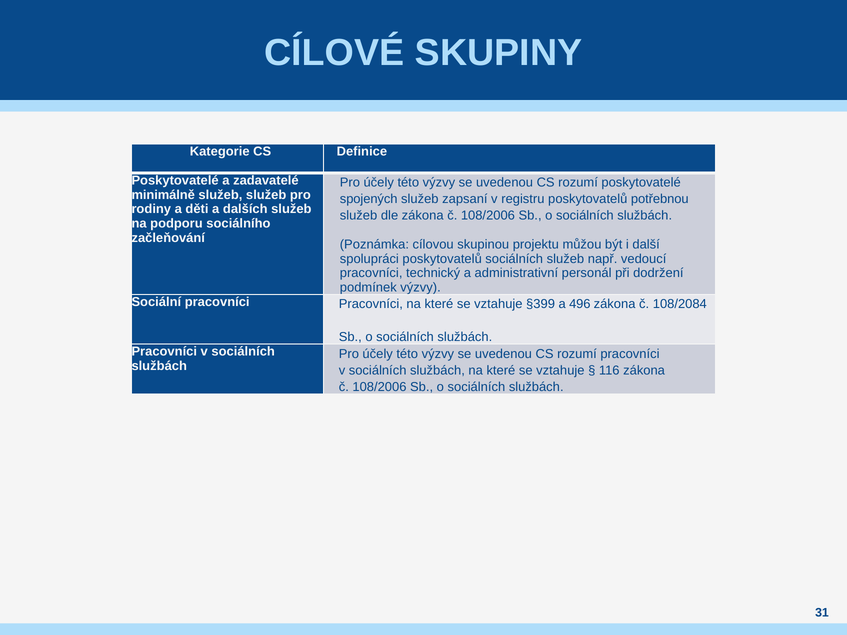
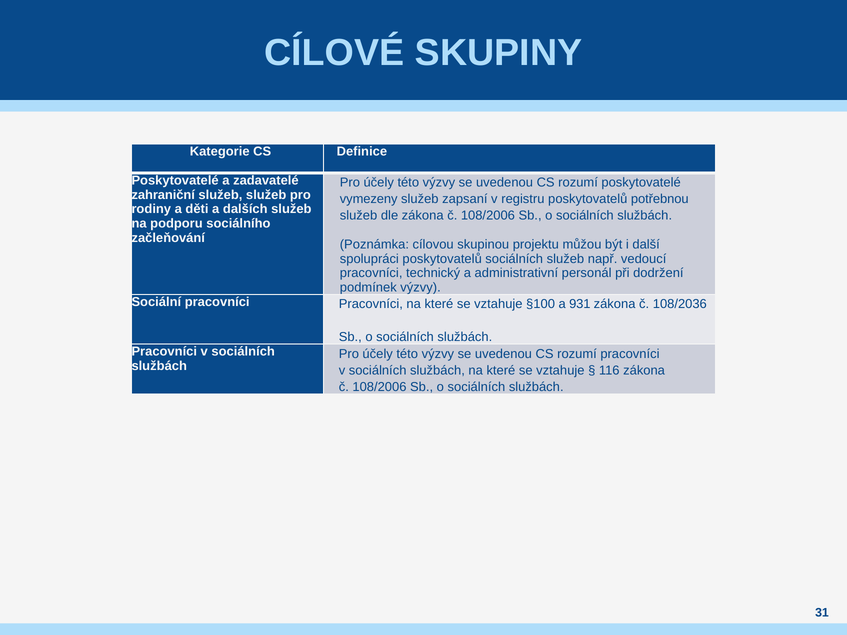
minimálně: minimálně -> zahraniční
spojených: spojených -> vymezeny
§399: §399 -> §100
496: 496 -> 931
108/2084: 108/2084 -> 108/2036
